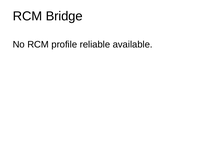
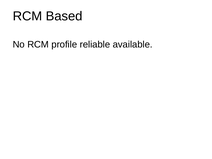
Bridge: Bridge -> Based
